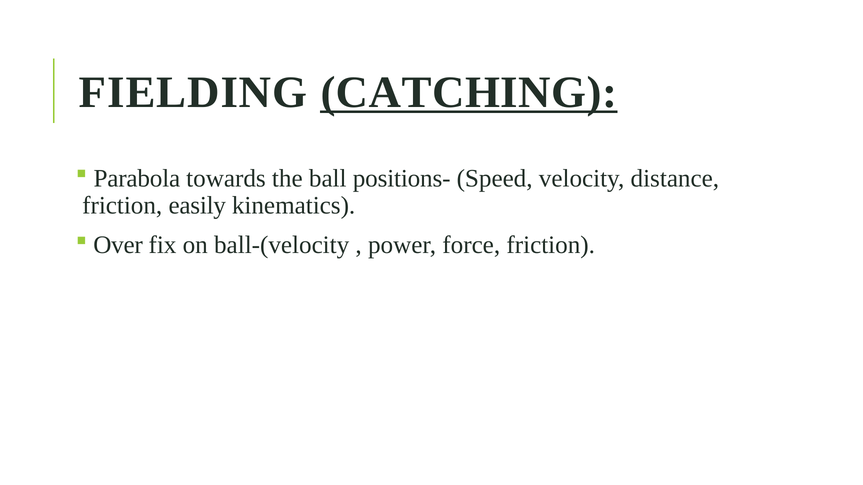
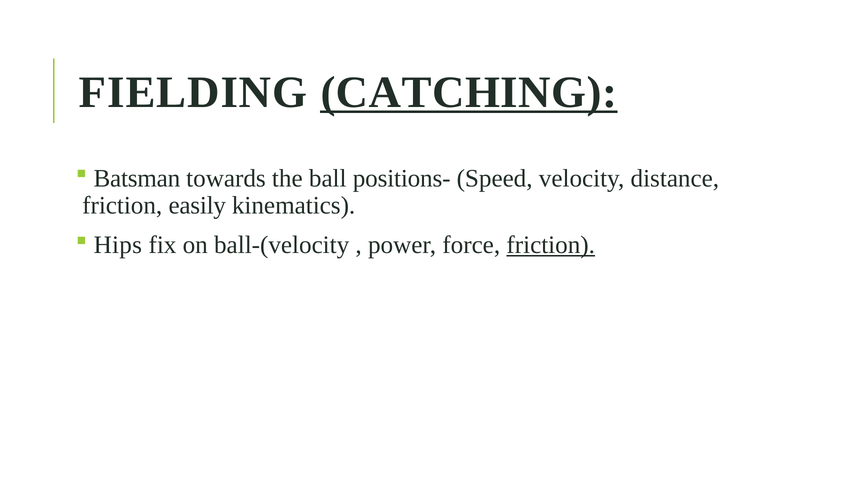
Parabola: Parabola -> Batsman
Over: Over -> Hips
friction at (551, 245) underline: none -> present
